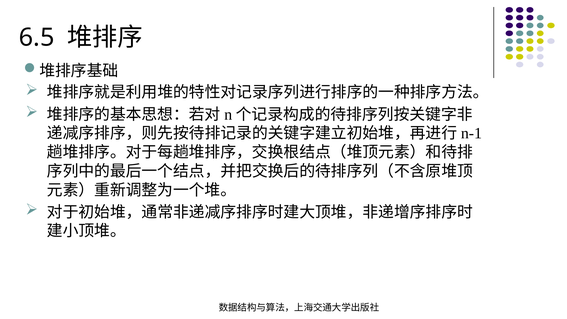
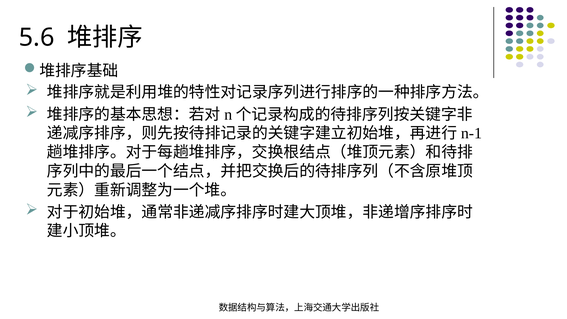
6.5: 6.5 -> 5.6
